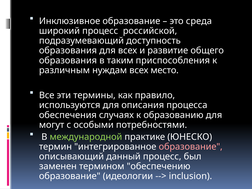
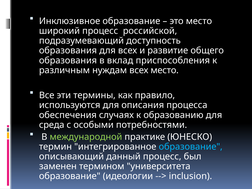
это среда: среда -> место
таким: таким -> вклад
могут: могут -> среда
образование at (191, 147) colour: pink -> light blue
обеспечению: обеспечению -> университета
